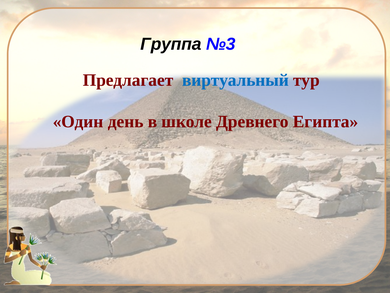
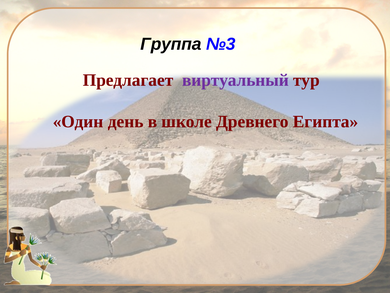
виртуальный colour: blue -> purple
